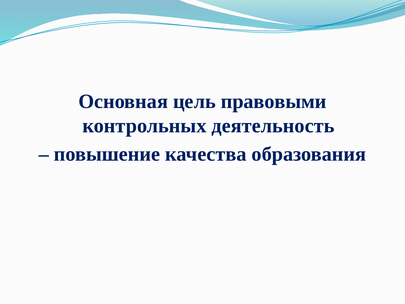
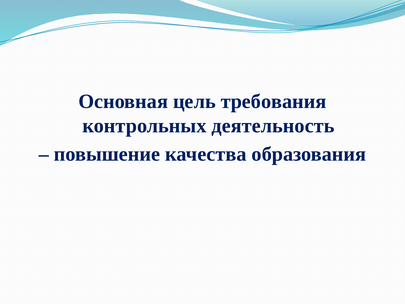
правовыми: правовыми -> требования
